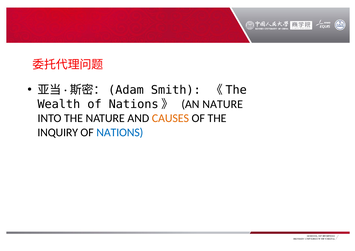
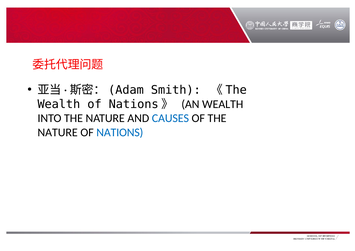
AN NATURE: NATURE -> WEALTH
CAUSES colour: orange -> blue
INQUIRY at (58, 133): INQUIRY -> NATURE
